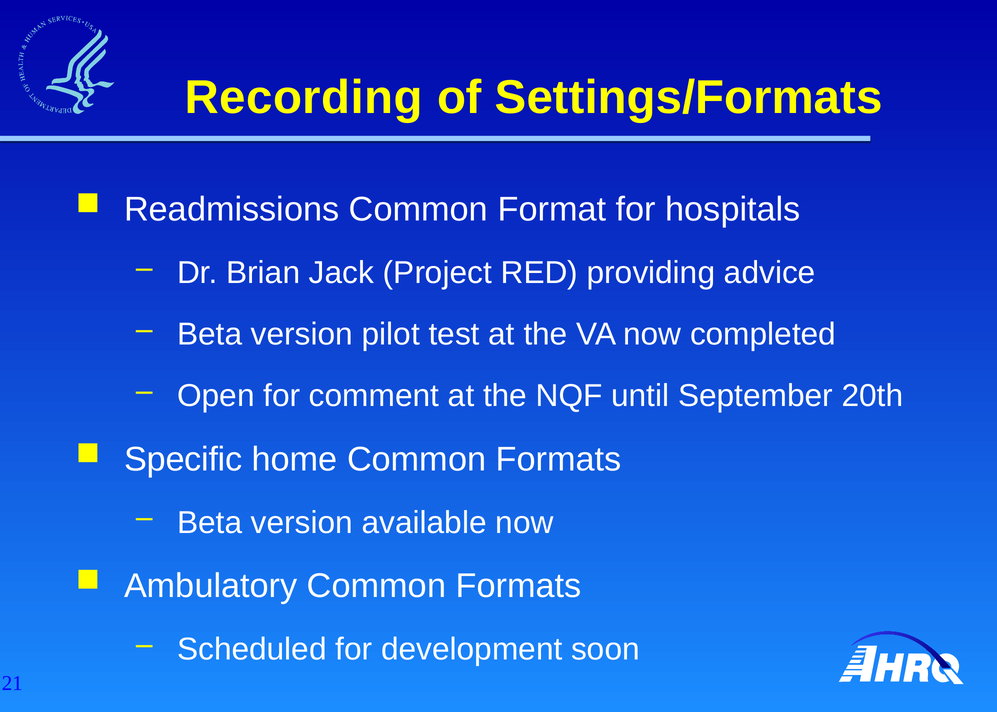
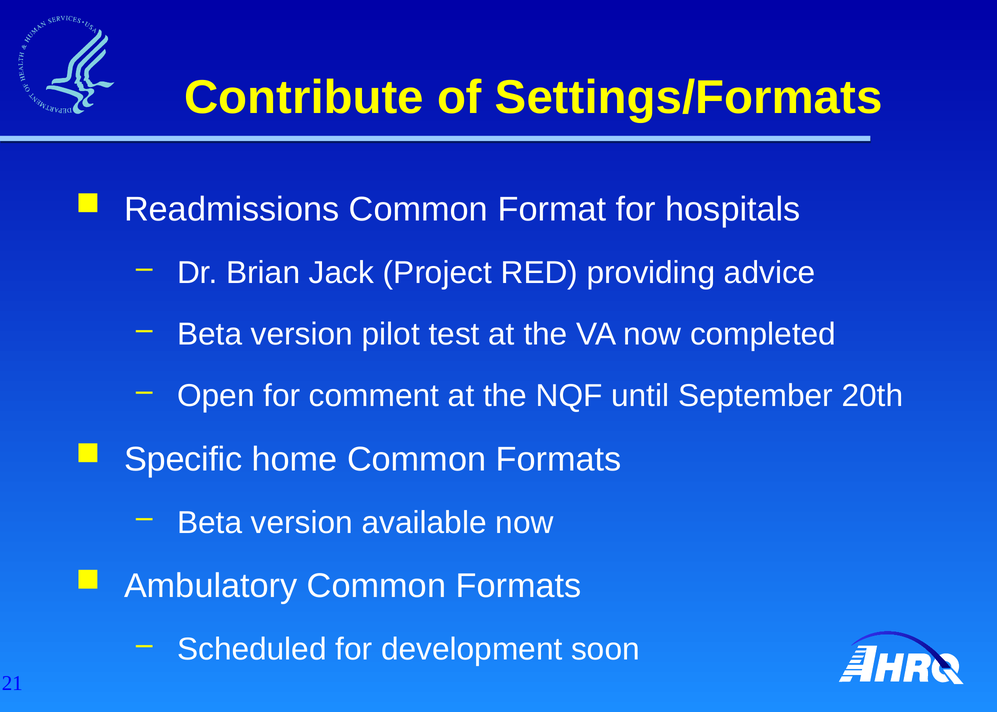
Recording: Recording -> Contribute
